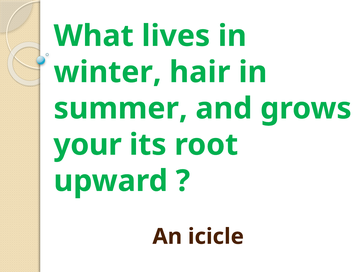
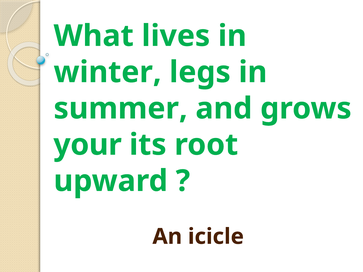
hair: hair -> legs
